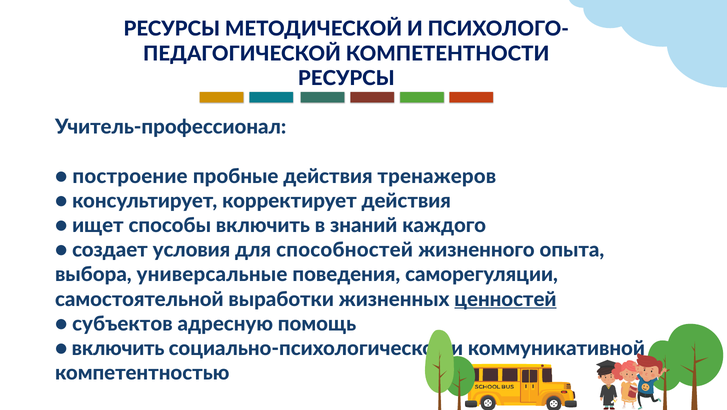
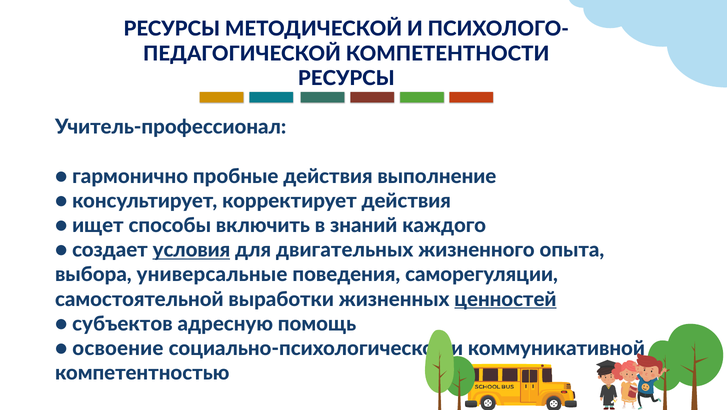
построение: построение -> гармонично
тренажеров: тренажеров -> выполнение
условия underline: none -> present
способностей: способностей -> двигательных
включить at (118, 348): включить -> освоение
